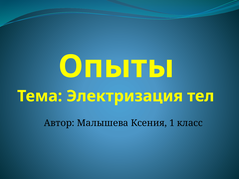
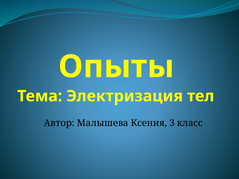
1: 1 -> 3
